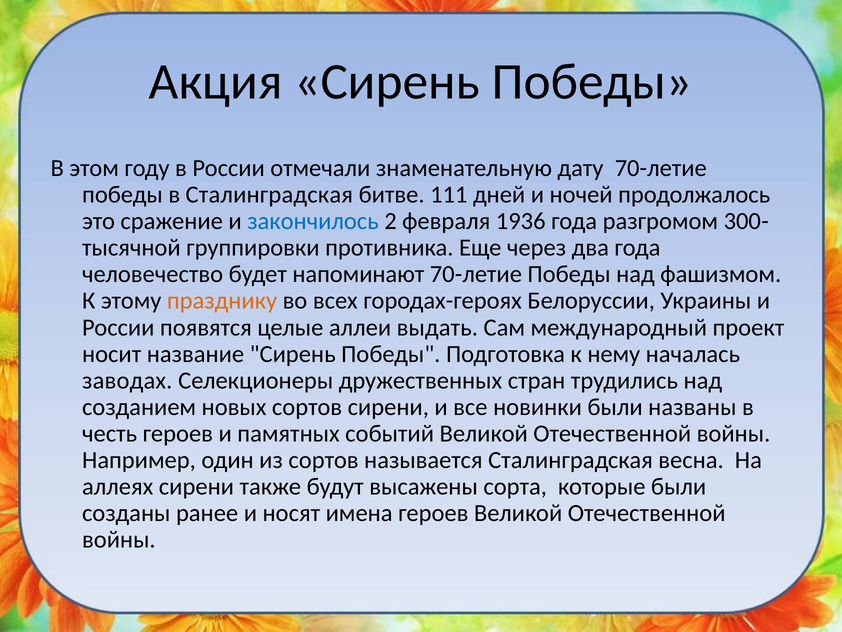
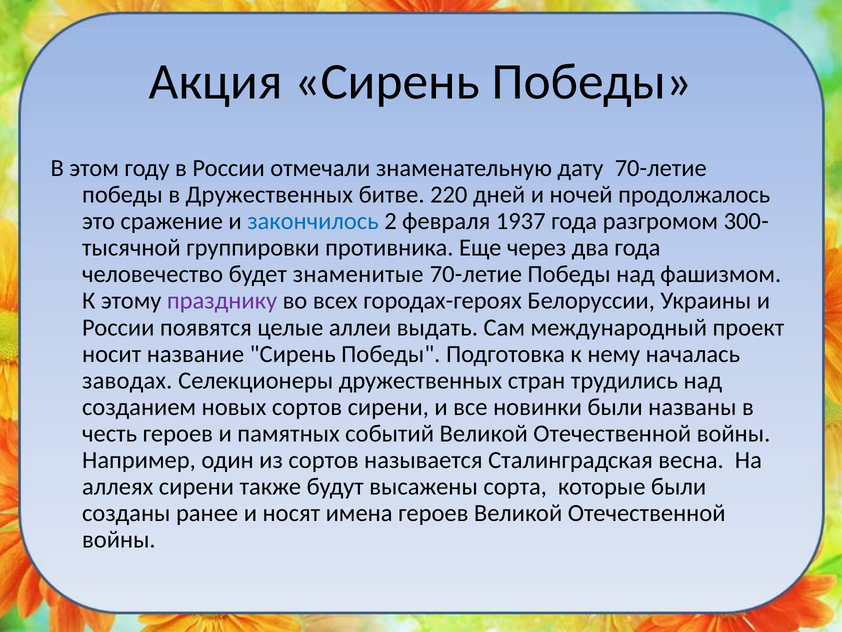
в Сталинградская: Сталинградская -> Дружественных
111: 111 -> 220
1936: 1936 -> 1937
напоминают: напоминают -> знаменитые
празднику colour: orange -> purple
